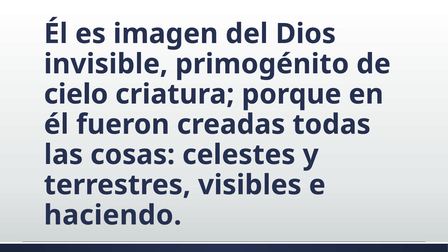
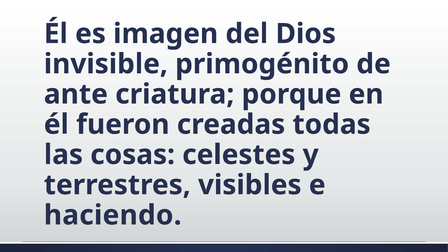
cielo: cielo -> ante
